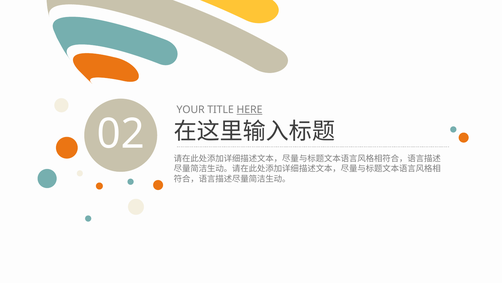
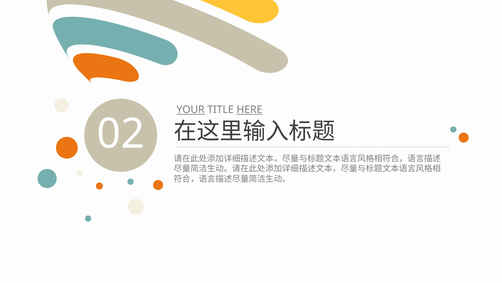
YOUR underline: none -> present
